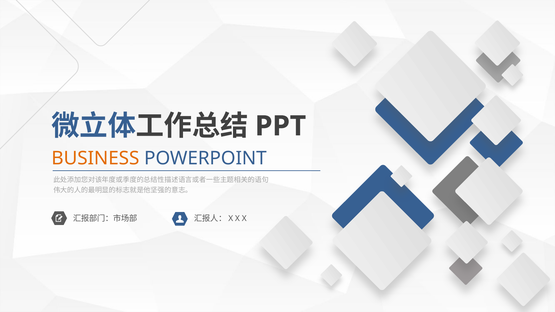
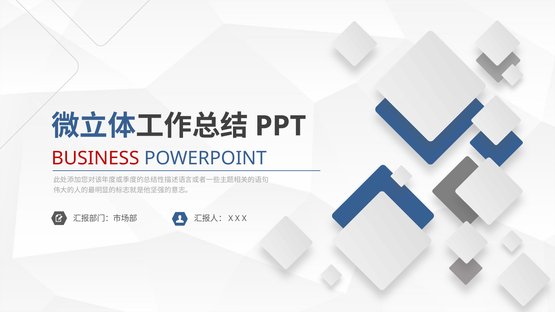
BUSINESS colour: orange -> red
